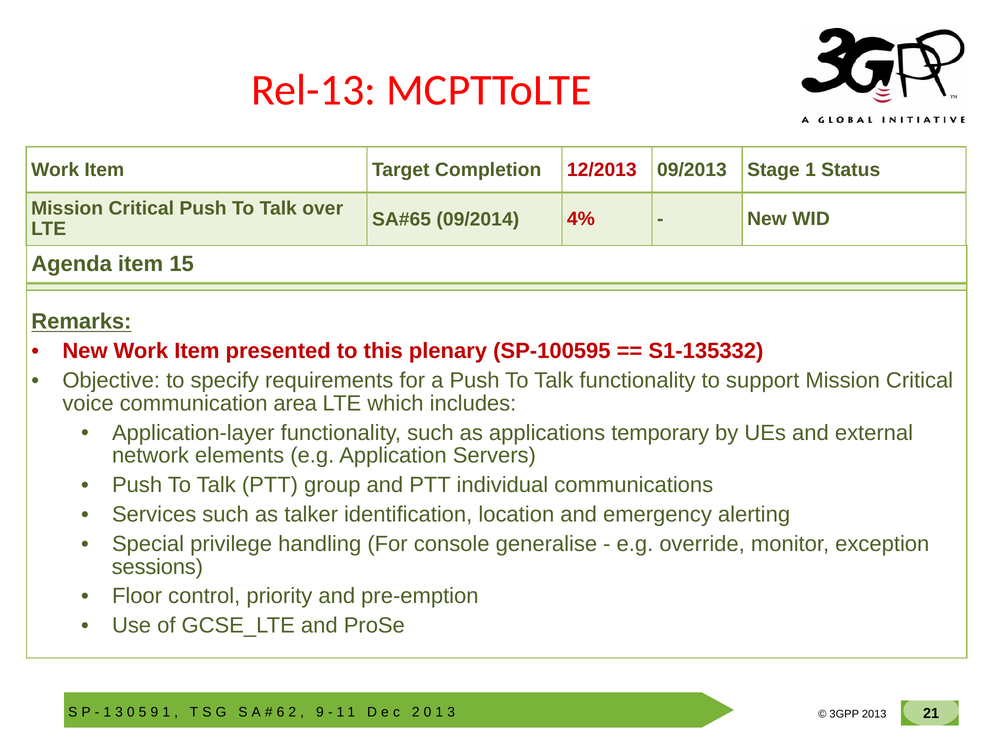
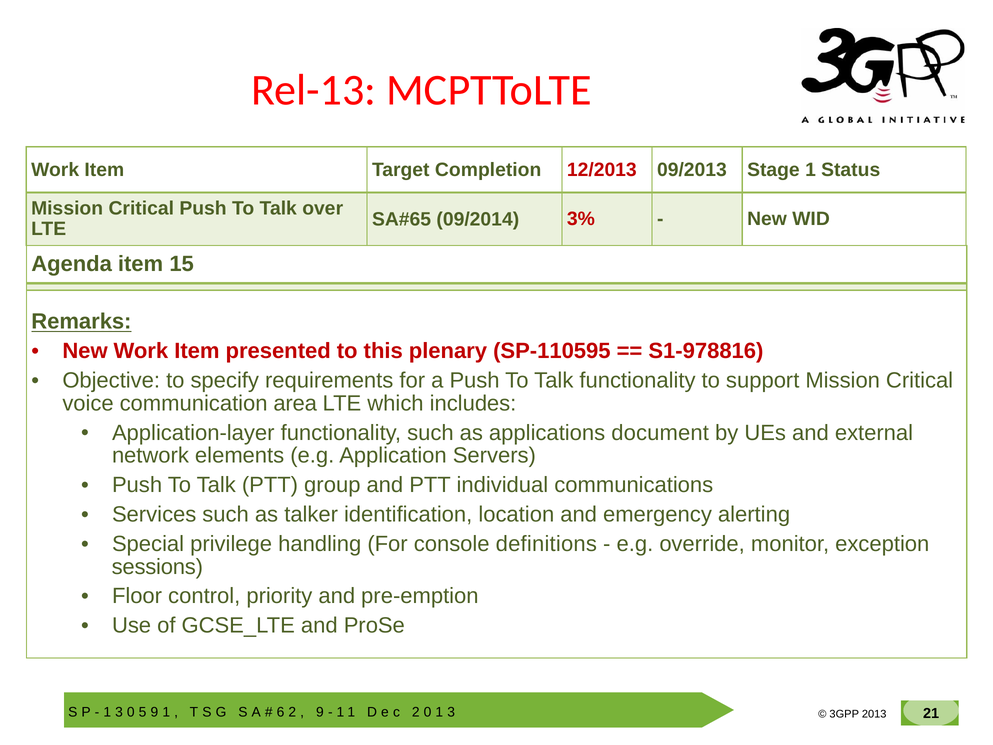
4%: 4% -> 3%
SP-100595: SP-100595 -> SP-110595
S1-135332: S1-135332 -> S1-978816
temporary: temporary -> document
generalise: generalise -> definitions
